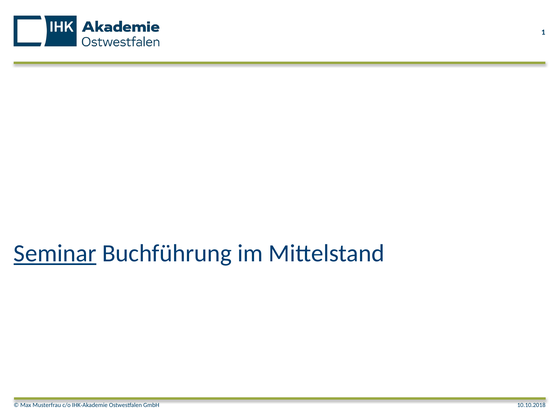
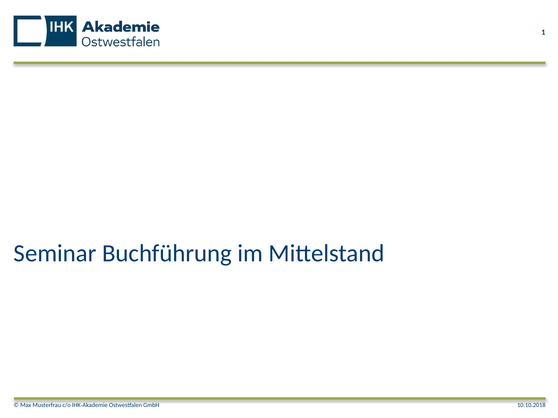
Seminar underline: present -> none
